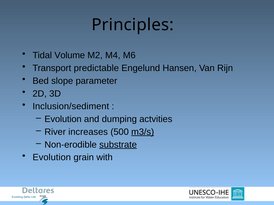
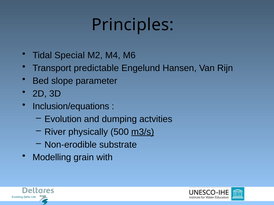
Volume: Volume -> Special
Inclusion/sediment: Inclusion/sediment -> Inclusion/equations
increases: increases -> physically
substrate underline: present -> none
Evolution at (52, 158): Evolution -> Modelling
